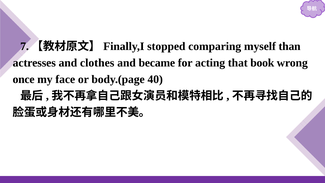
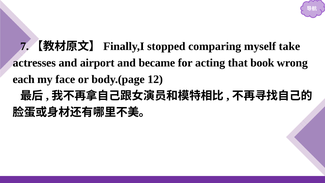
than: than -> take
clothes: clothes -> airport
once: once -> each
40: 40 -> 12
